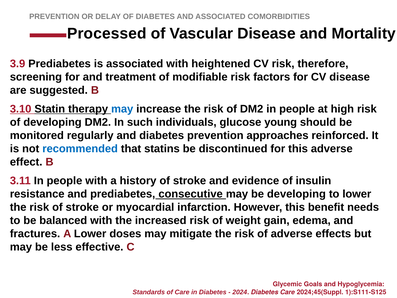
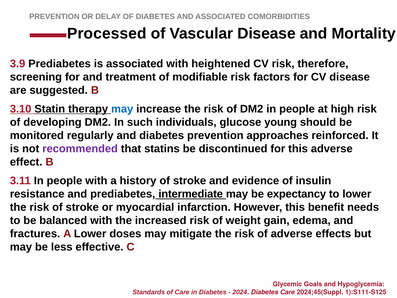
recommended colour: blue -> purple
consecutive: consecutive -> intermediate
be developing: developing -> expectancy
